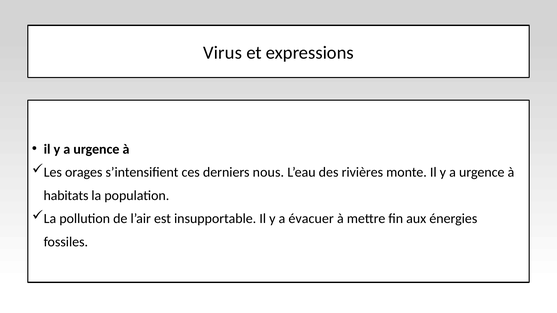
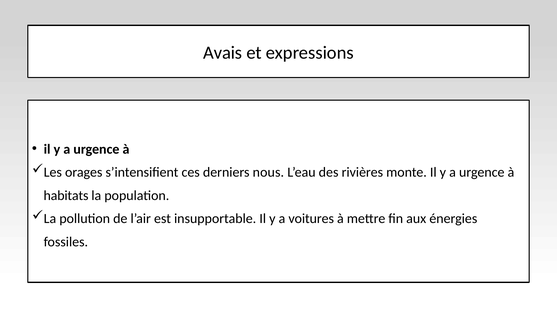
Virus: Virus -> Avais
évacuer: évacuer -> voitures
